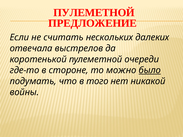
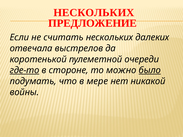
ПУЛЕМЕТНОЙ at (94, 13): ПУЛЕМЕТНОЙ -> НЕСКОЛЬКИХ
где-то underline: none -> present
того: того -> мере
